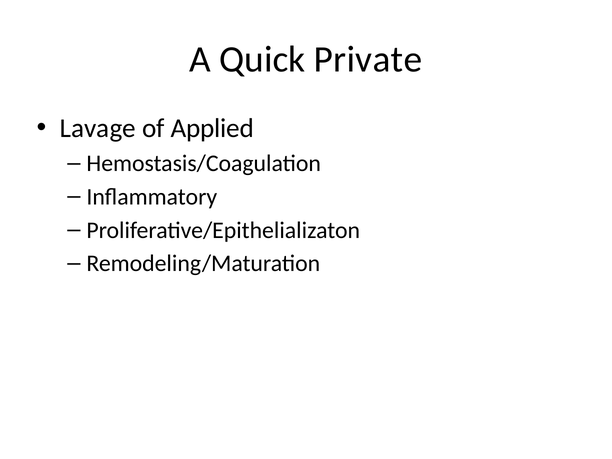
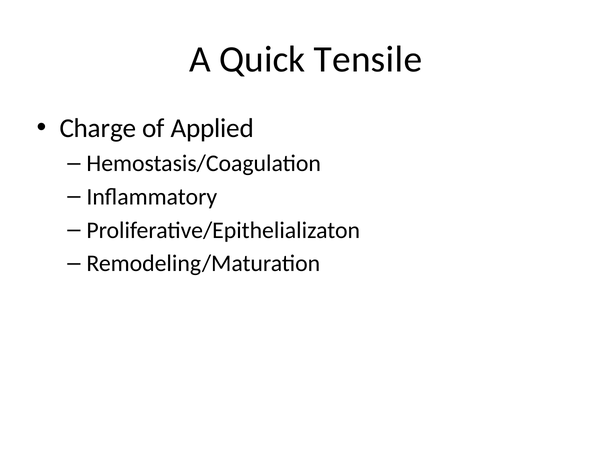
Private: Private -> Tensile
Lavage: Lavage -> Charge
